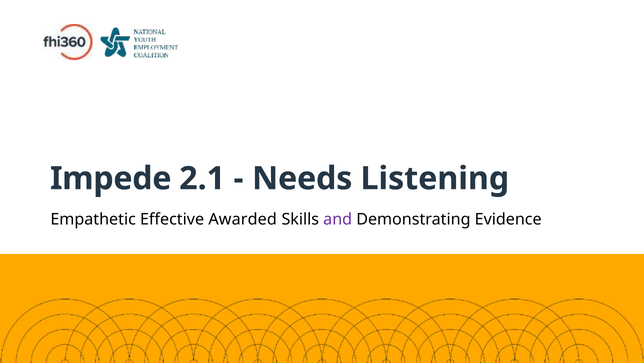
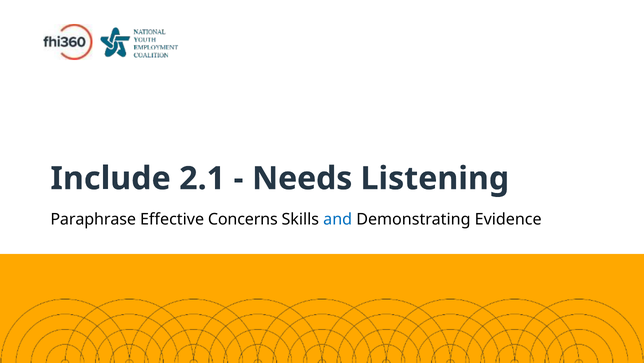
Impede: Impede -> Include
Empathetic: Empathetic -> Paraphrase
Awarded: Awarded -> Concerns
and colour: purple -> blue
